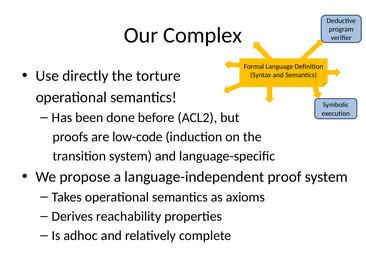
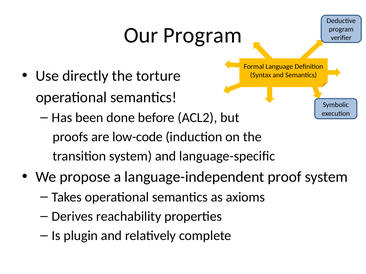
Our Complex: Complex -> Program
adhoc: adhoc -> plugin
